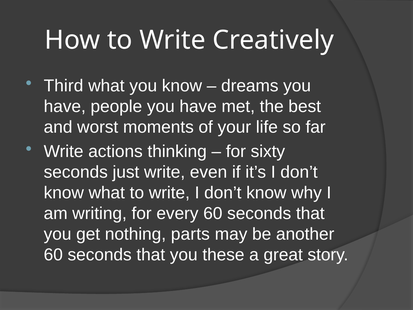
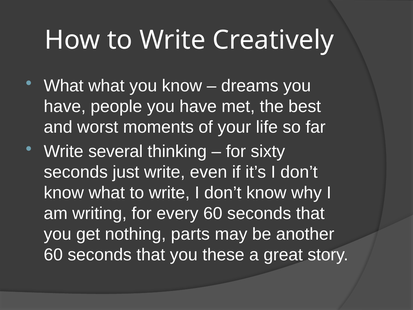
Third at (64, 86): Third -> What
actions: actions -> several
